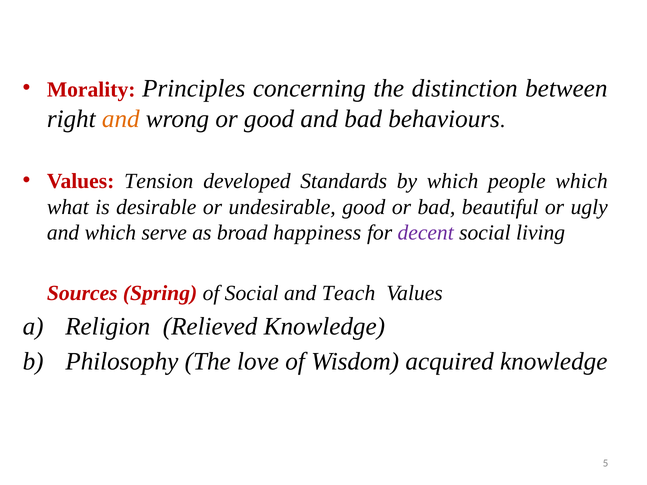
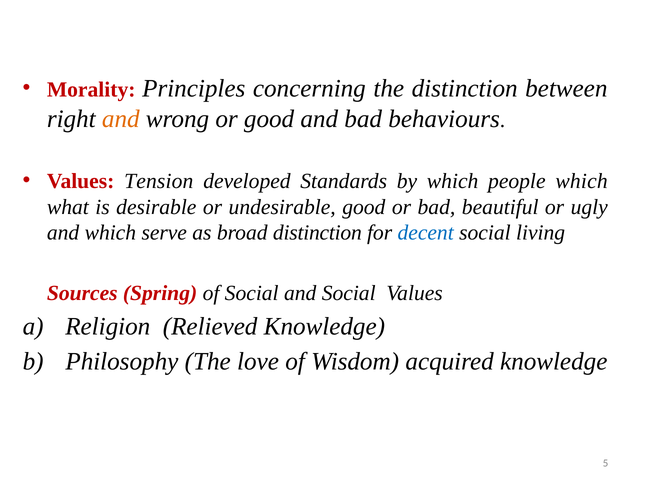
broad happiness: happiness -> distinction
decent colour: purple -> blue
and Teach: Teach -> Social
